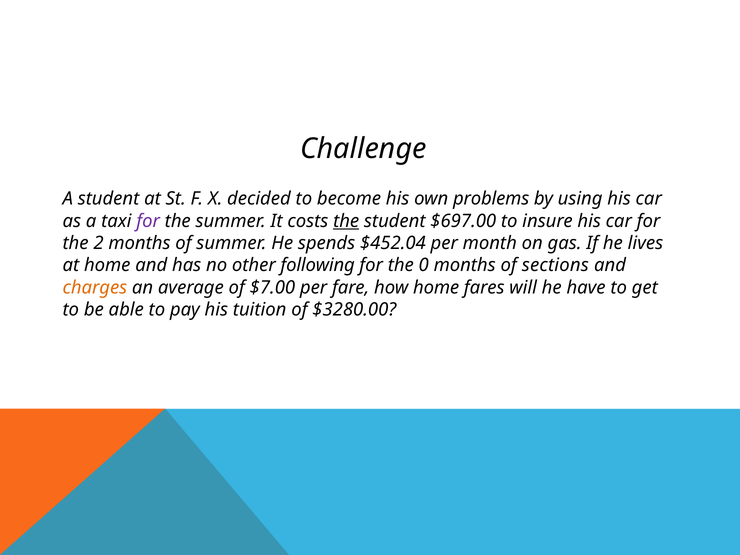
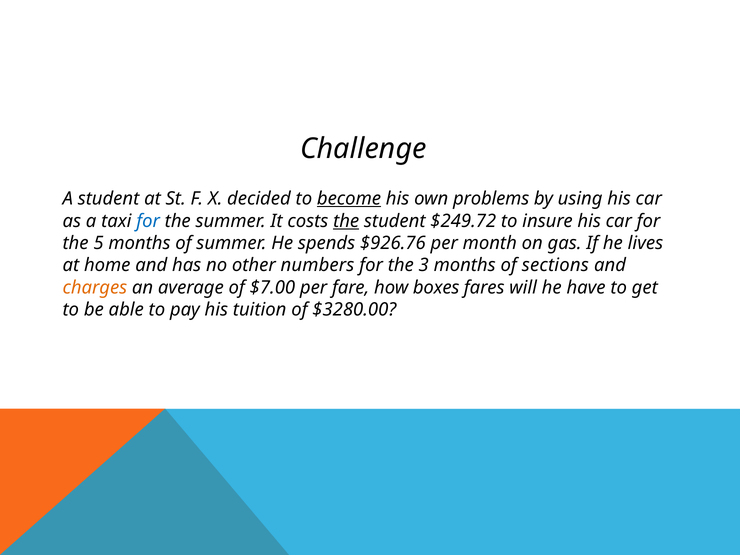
become underline: none -> present
for at (148, 221) colour: purple -> blue
$697.00: $697.00 -> $249.72
2: 2 -> 5
$452.04: $452.04 -> $926.76
following: following -> numbers
0: 0 -> 3
how home: home -> boxes
